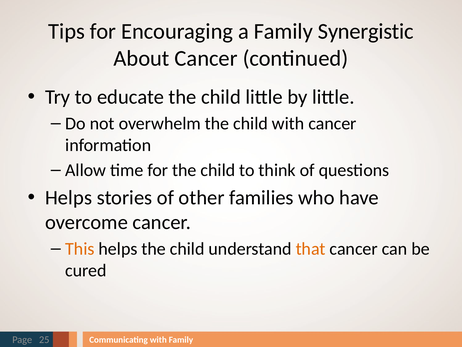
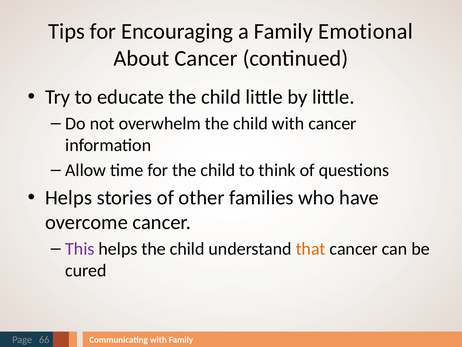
Synergistic: Synergistic -> Emotional
This colour: orange -> purple
25: 25 -> 66
